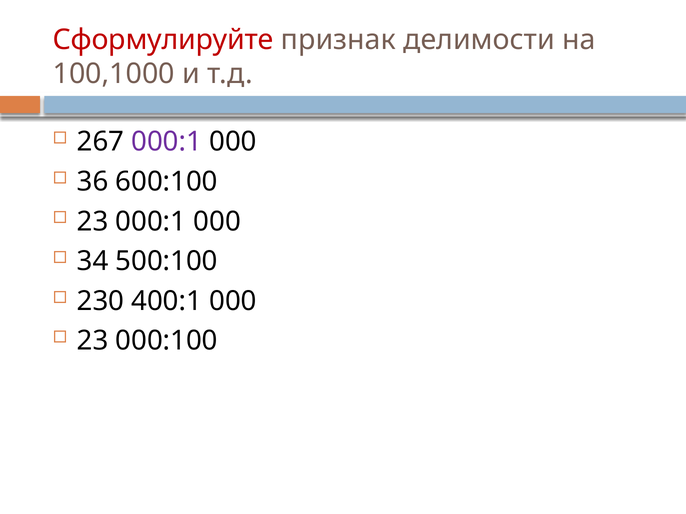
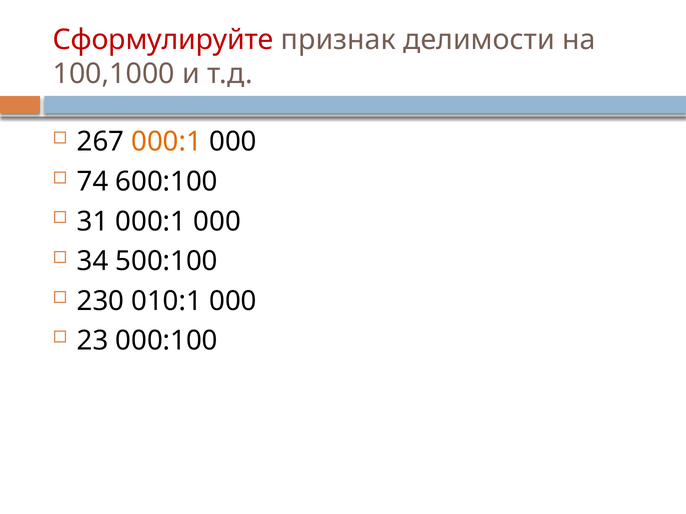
000:1 at (167, 142) colour: purple -> orange
36: 36 -> 74
23 at (93, 222): 23 -> 31
400:1: 400:1 -> 010:1
